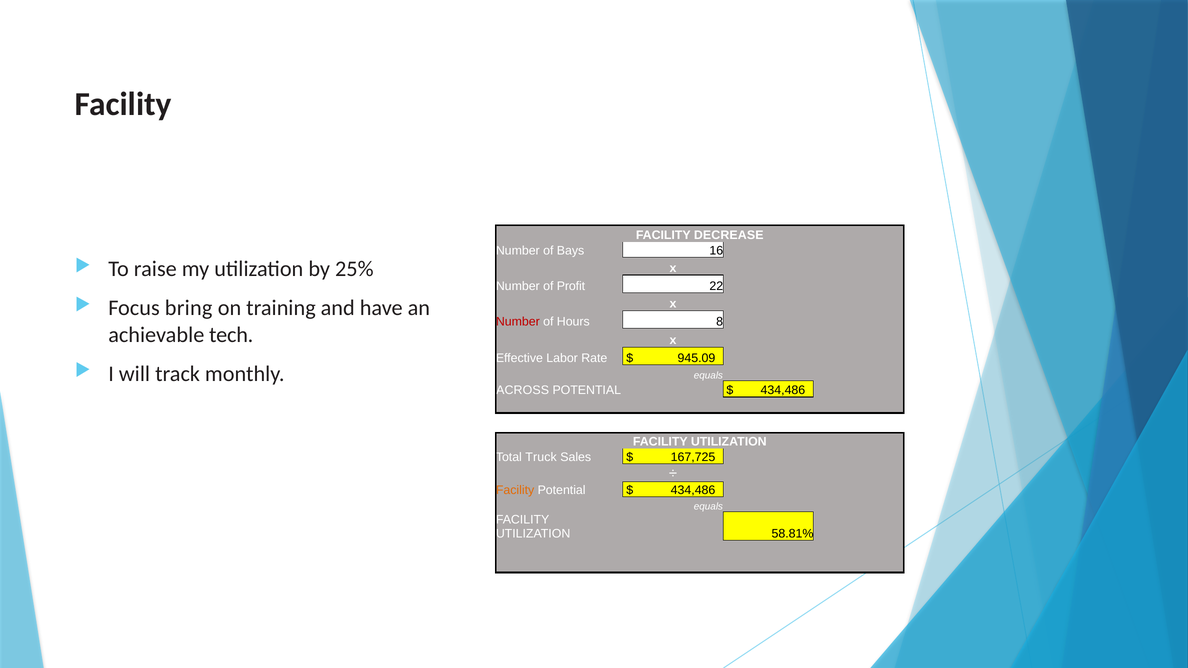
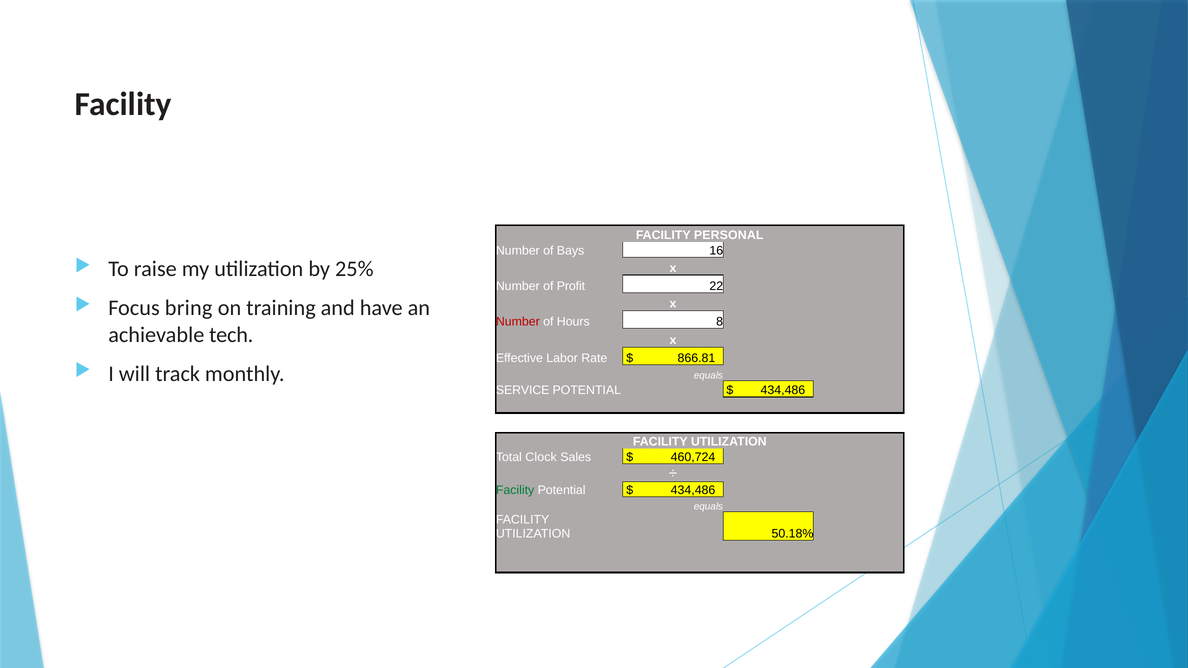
DECREASE: DECREASE -> PERSONAL
945.09: 945.09 -> 866.81
ACROSS: ACROSS -> SERVICE
Truck: Truck -> Clock
167,725: 167,725 -> 460,724
Facility at (515, 490) colour: orange -> green
58.81%: 58.81% -> 50.18%
